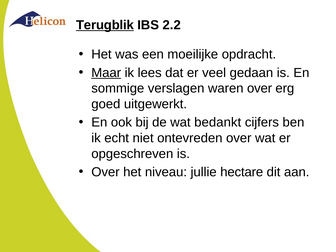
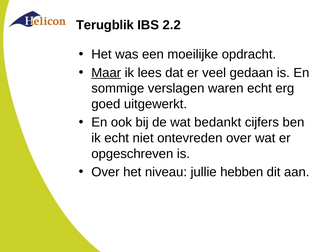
Terugblik underline: present -> none
waren over: over -> echt
hectare: hectare -> hebben
